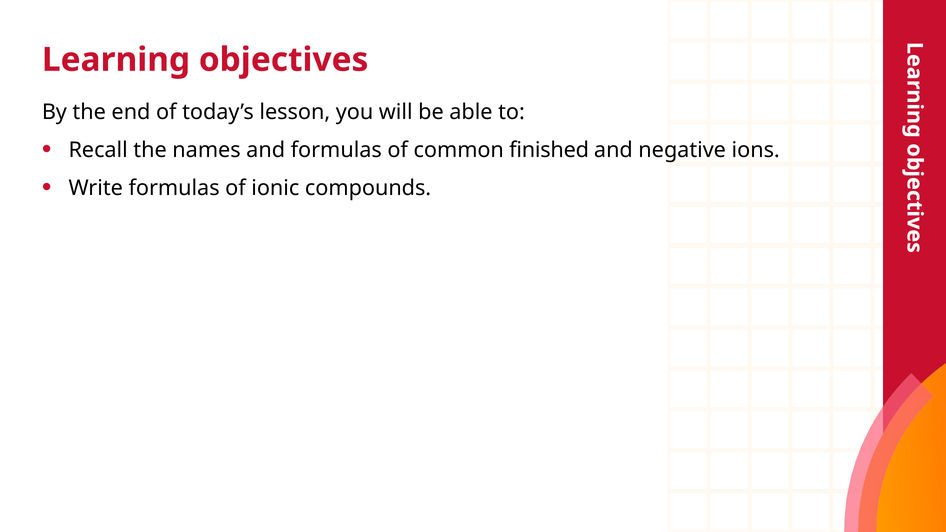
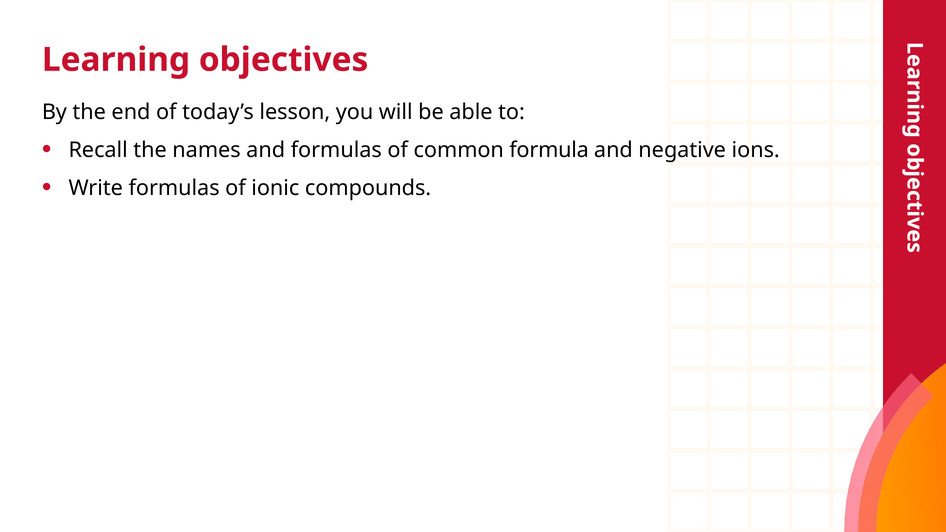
finished: finished -> formula
